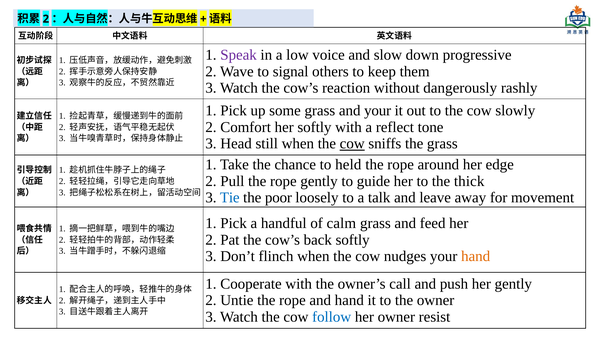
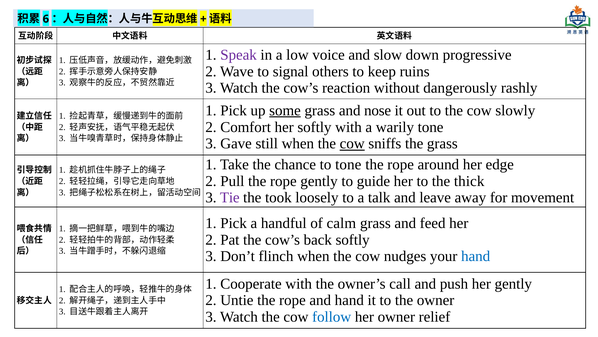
2 at (46, 19): 2 -> 6
them: them -> ruins
some underline: none -> present
and your: your -> nose
reflect: reflect -> warily
Head: Head -> Gave
to held: held -> tone
Tie colour: blue -> purple
poor: poor -> took
hand at (476, 256) colour: orange -> blue
resist: resist -> relief
